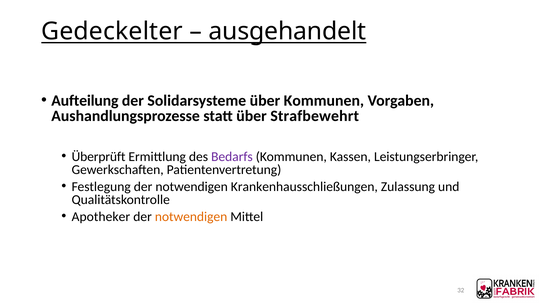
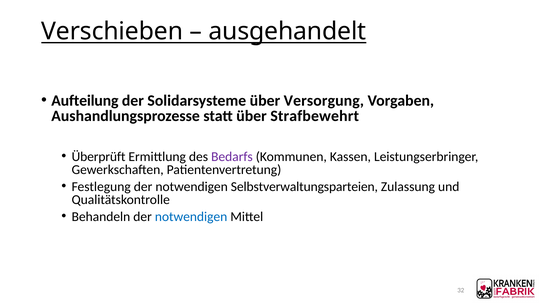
Gedeckelter: Gedeckelter -> Verschieben
über Kommunen: Kommunen -> Versorgung
Krankenhausschließungen: Krankenhausschließungen -> Selbstverwaltungsparteien
Apotheker: Apotheker -> Behandeln
notwendigen at (191, 217) colour: orange -> blue
